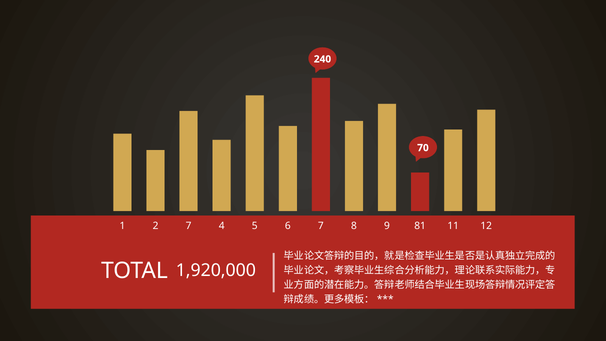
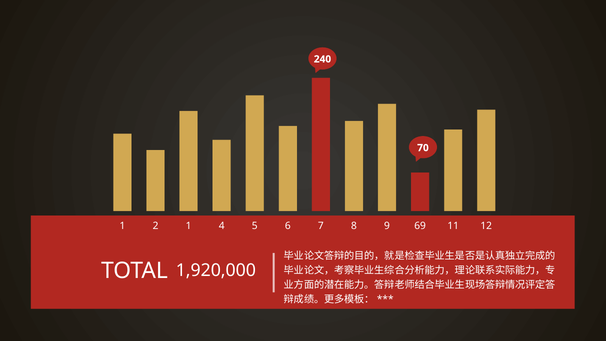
2 7: 7 -> 1
81: 81 -> 69
